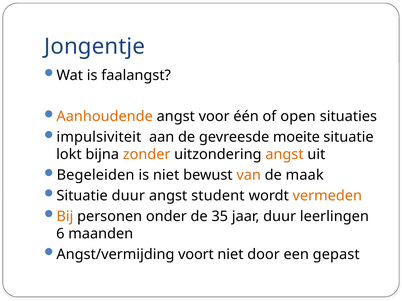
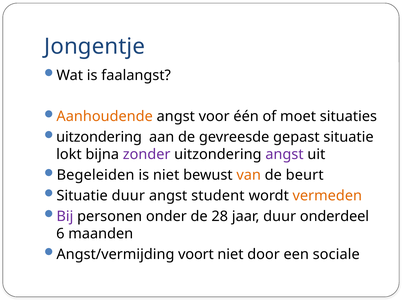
open: open -> moet
impulsiviteit at (99, 137): impulsiviteit -> uitzondering
moeite: moeite -> gepast
zonder colour: orange -> purple
angst at (284, 155) colour: orange -> purple
maak: maak -> beurt
Bij colour: orange -> purple
35: 35 -> 28
leerlingen: leerlingen -> onderdeel
gepast: gepast -> sociale
